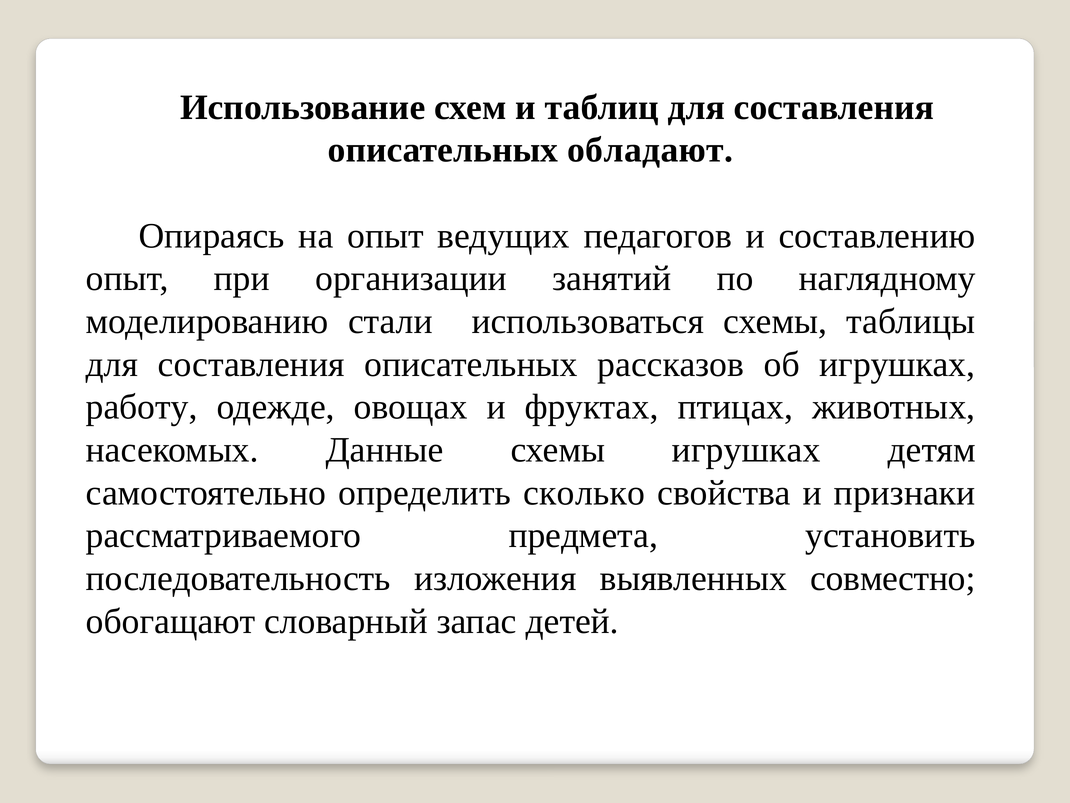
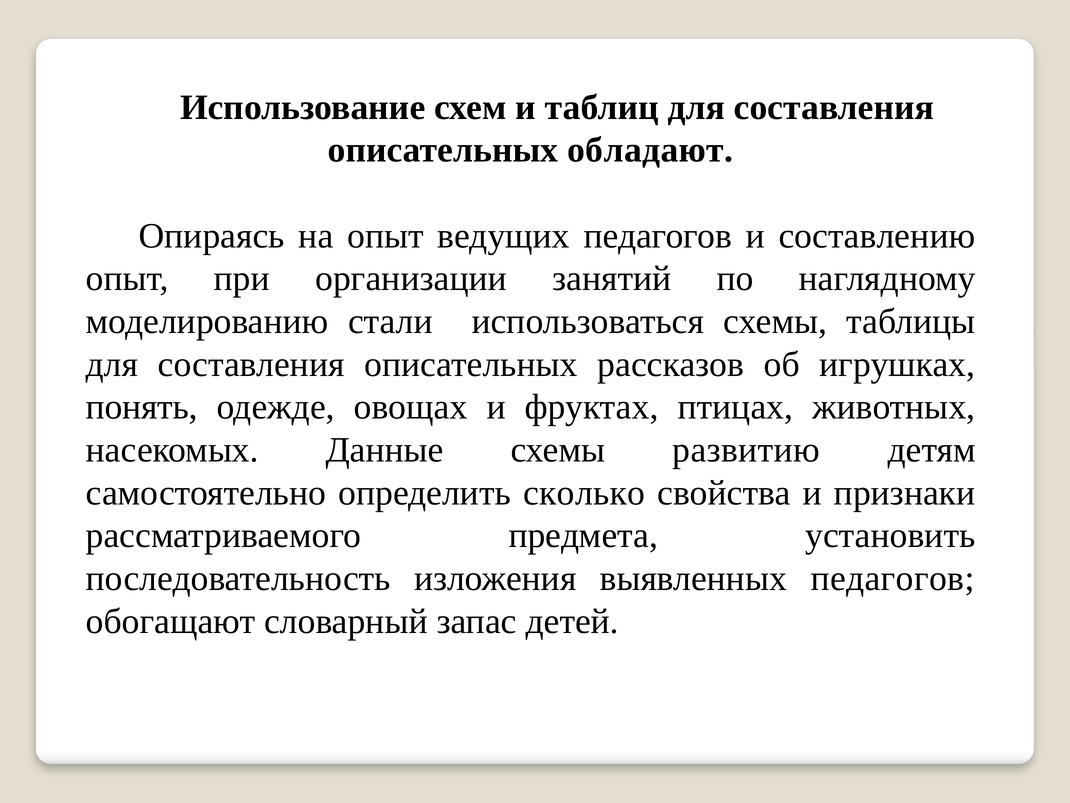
работу: работу -> понять
схемы игрушках: игрушках -> развитию
выявленных совместно: совместно -> педагогов
